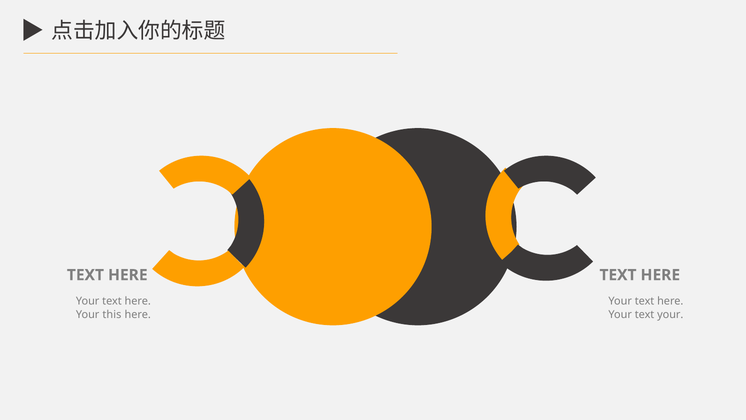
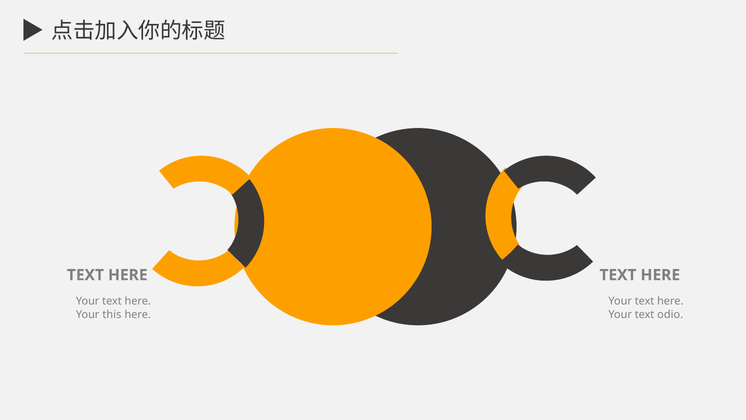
text your: your -> odio
